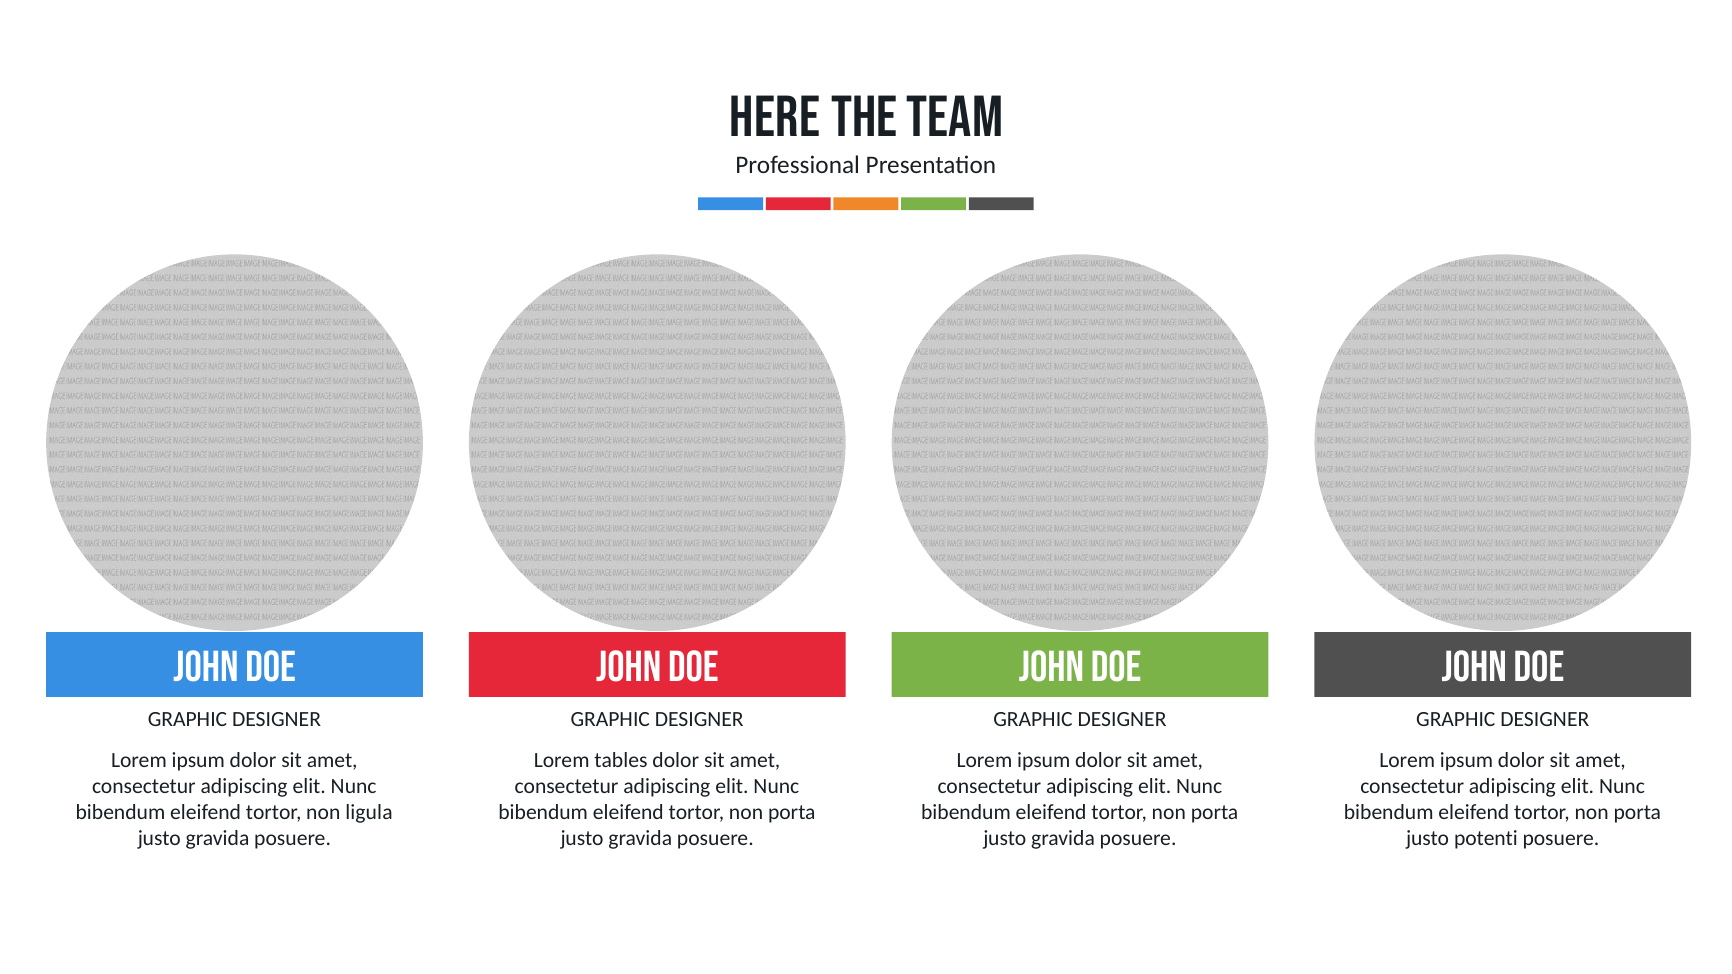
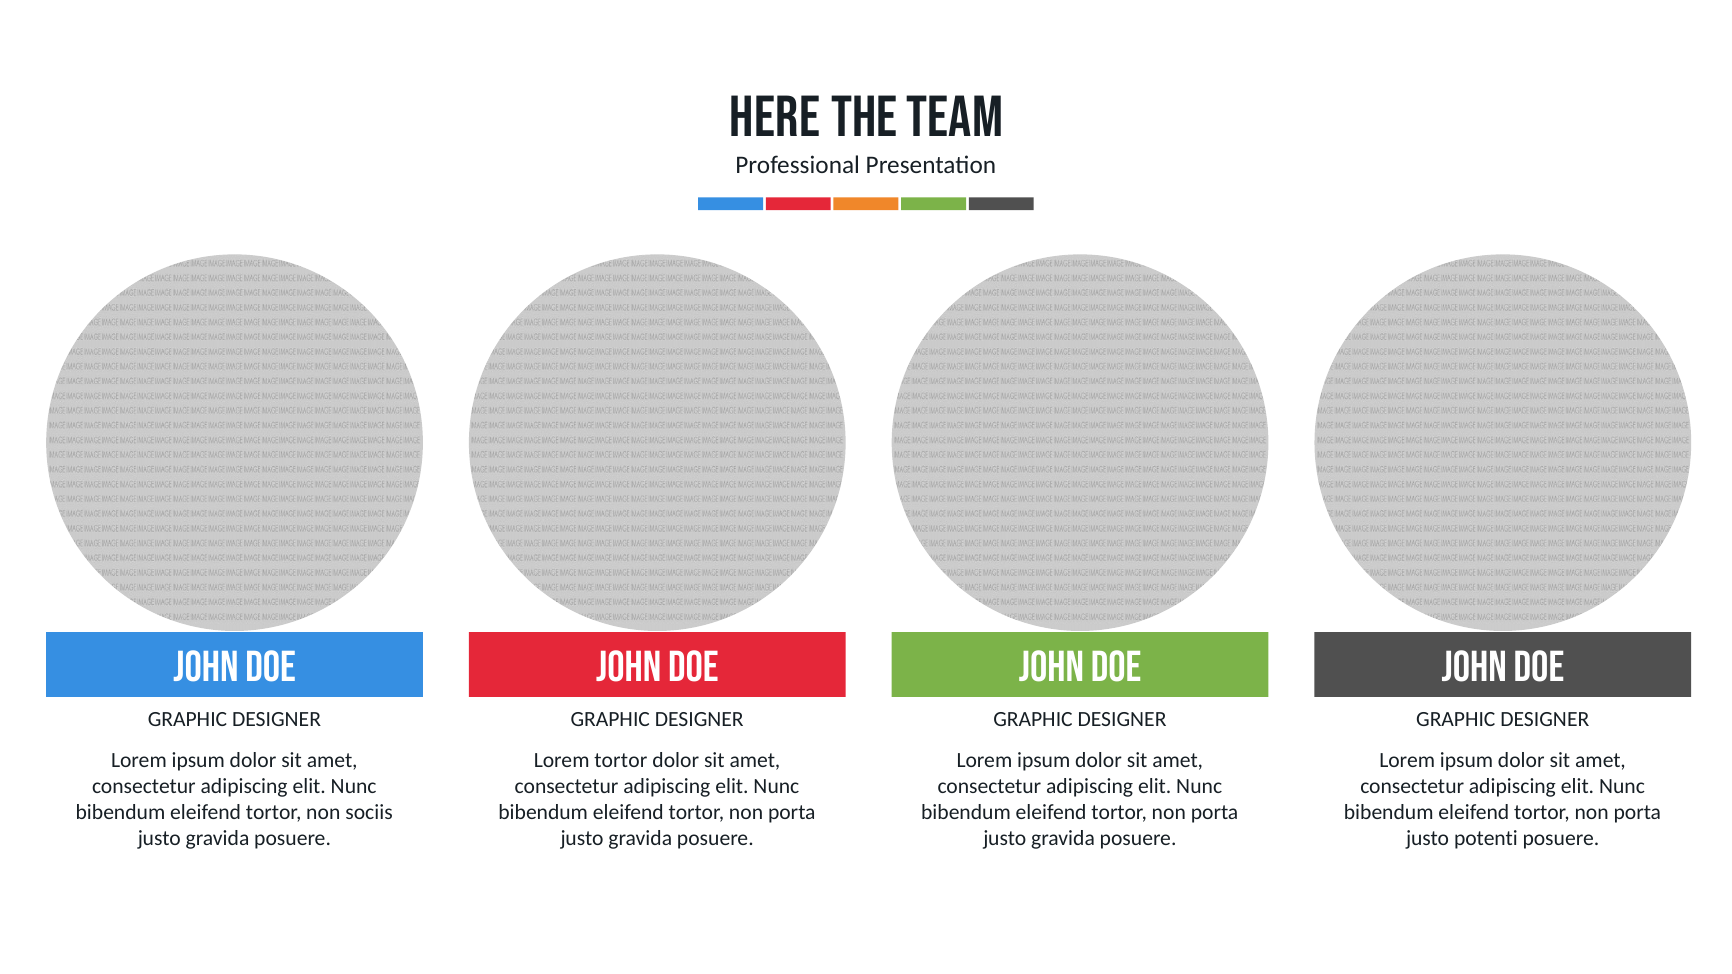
Lorem tables: tables -> tortor
ligula: ligula -> sociis
